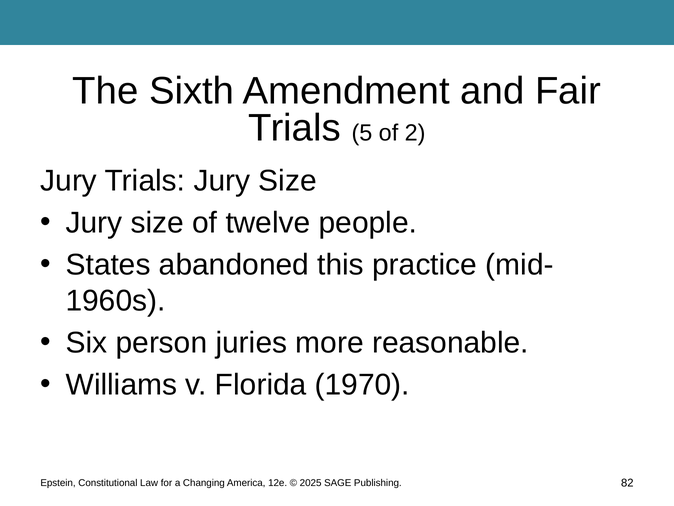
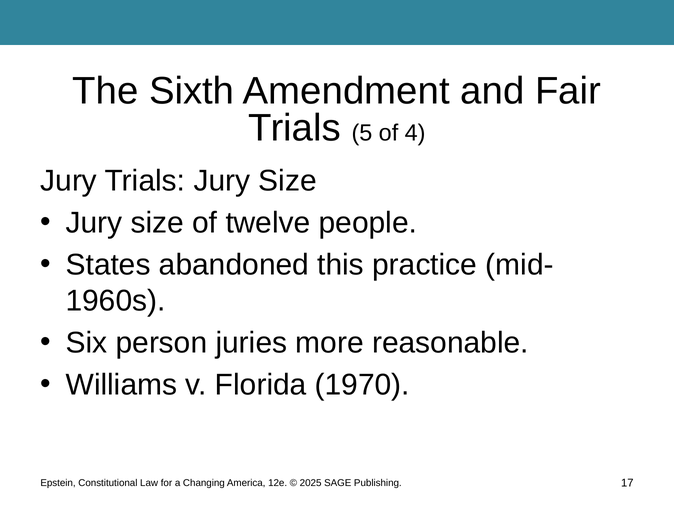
2: 2 -> 4
82: 82 -> 17
